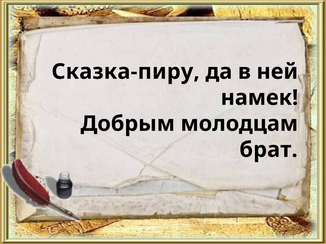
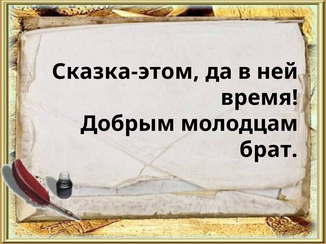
Сказка-пиру: Сказка-пиру -> Сказка-этом
намек: намек -> время
